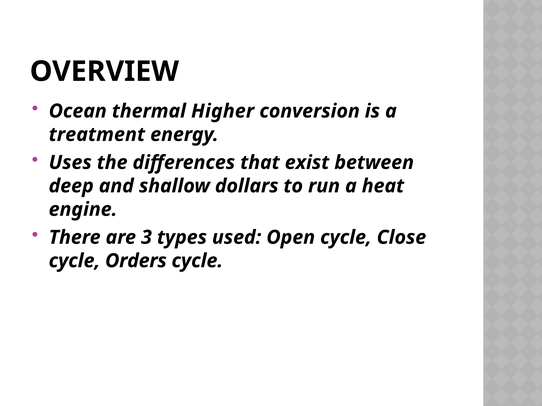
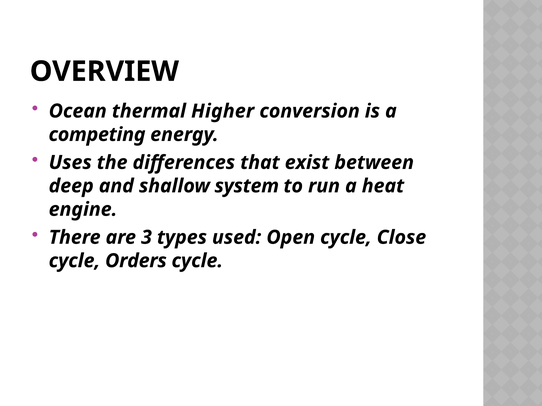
treatment: treatment -> competing
dollars: dollars -> system
